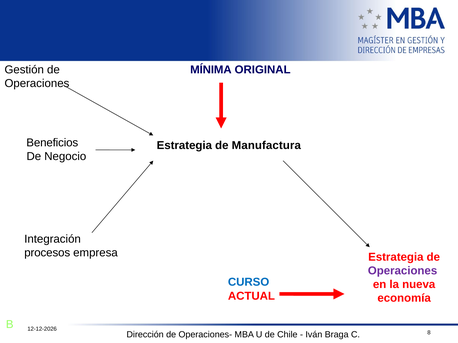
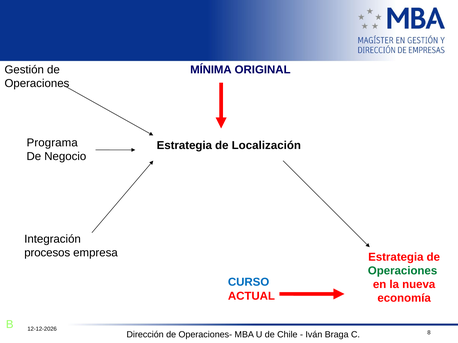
Beneficios: Beneficios -> Programa
Manufactura: Manufactura -> Localización
Operaciones at (403, 271) colour: purple -> green
